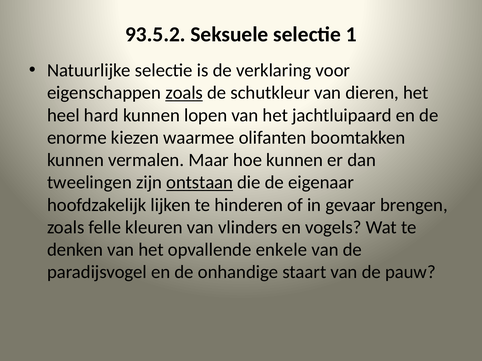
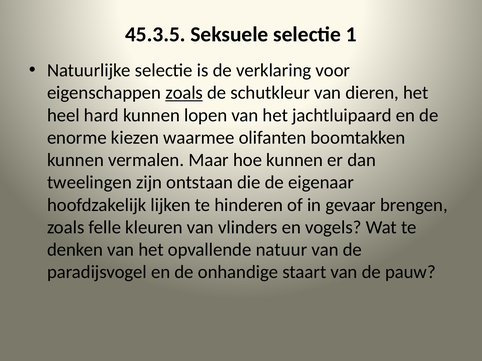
93.5.2: 93.5.2 -> 45.3.5
ontstaan underline: present -> none
enkele: enkele -> natuur
